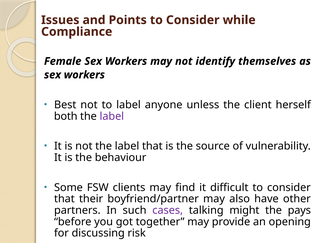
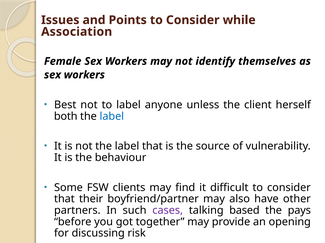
Compliance: Compliance -> Association
label at (112, 117) colour: purple -> blue
might: might -> based
